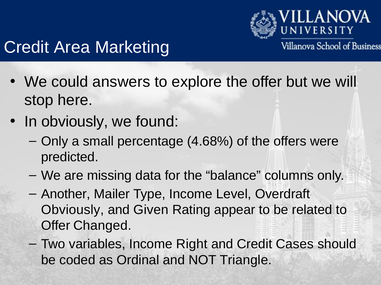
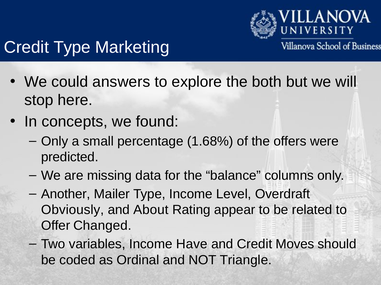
Credit Area: Area -> Type
the offer: offer -> both
In obviously: obviously -> concepts
4.68%: 4.68% -> 1.68%
Given: Given -> About
Right: Right -> Have
Cases: Cases -> Moves
